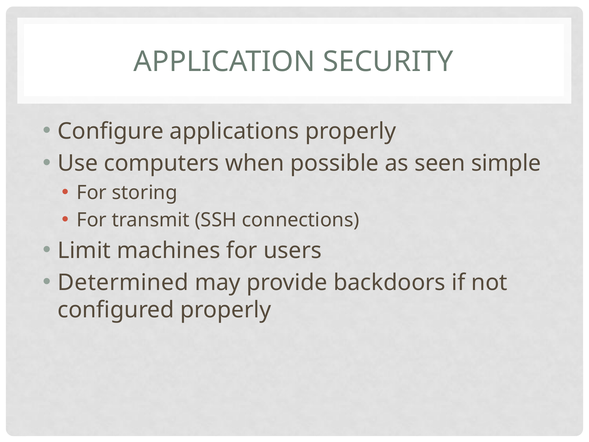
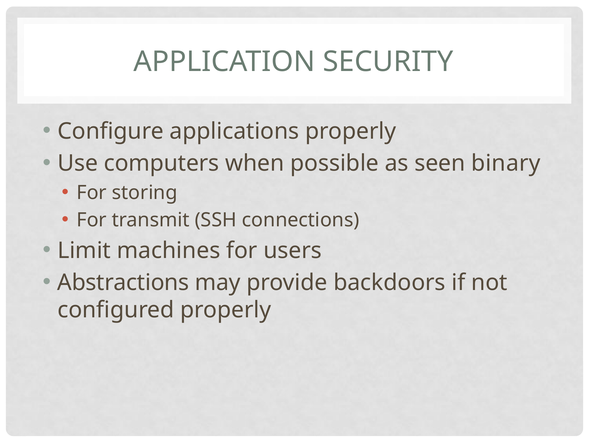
simple: simple -> binary
Determined: Determined -> Abstractions
